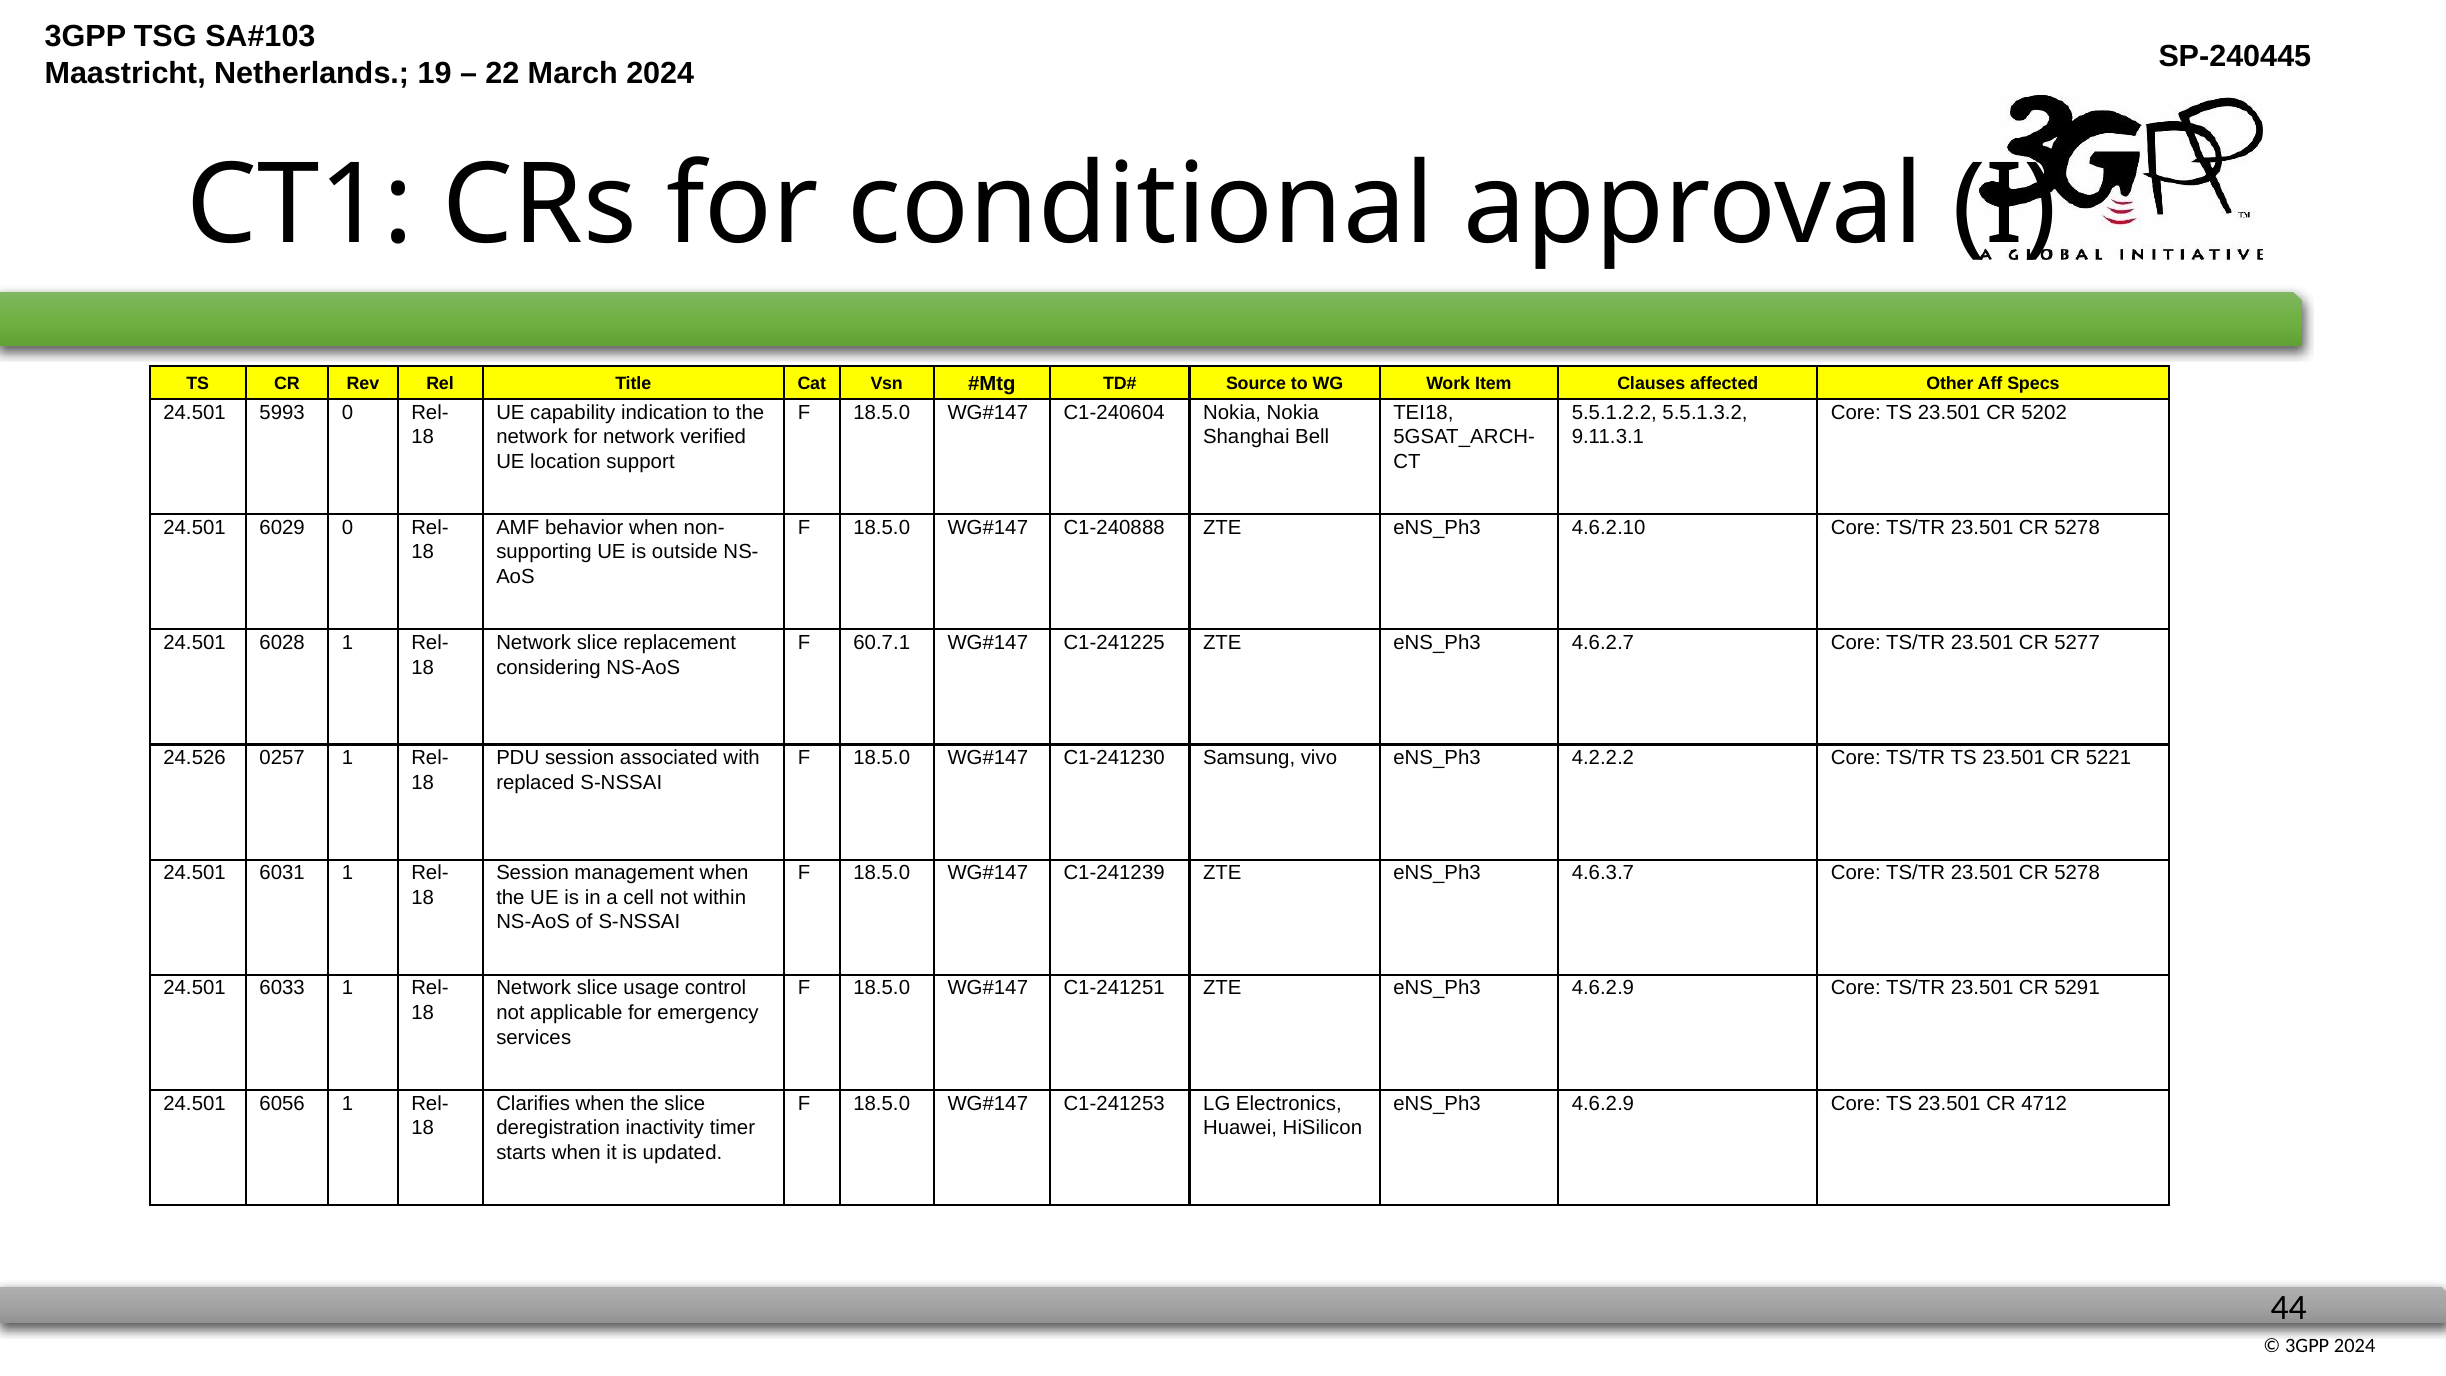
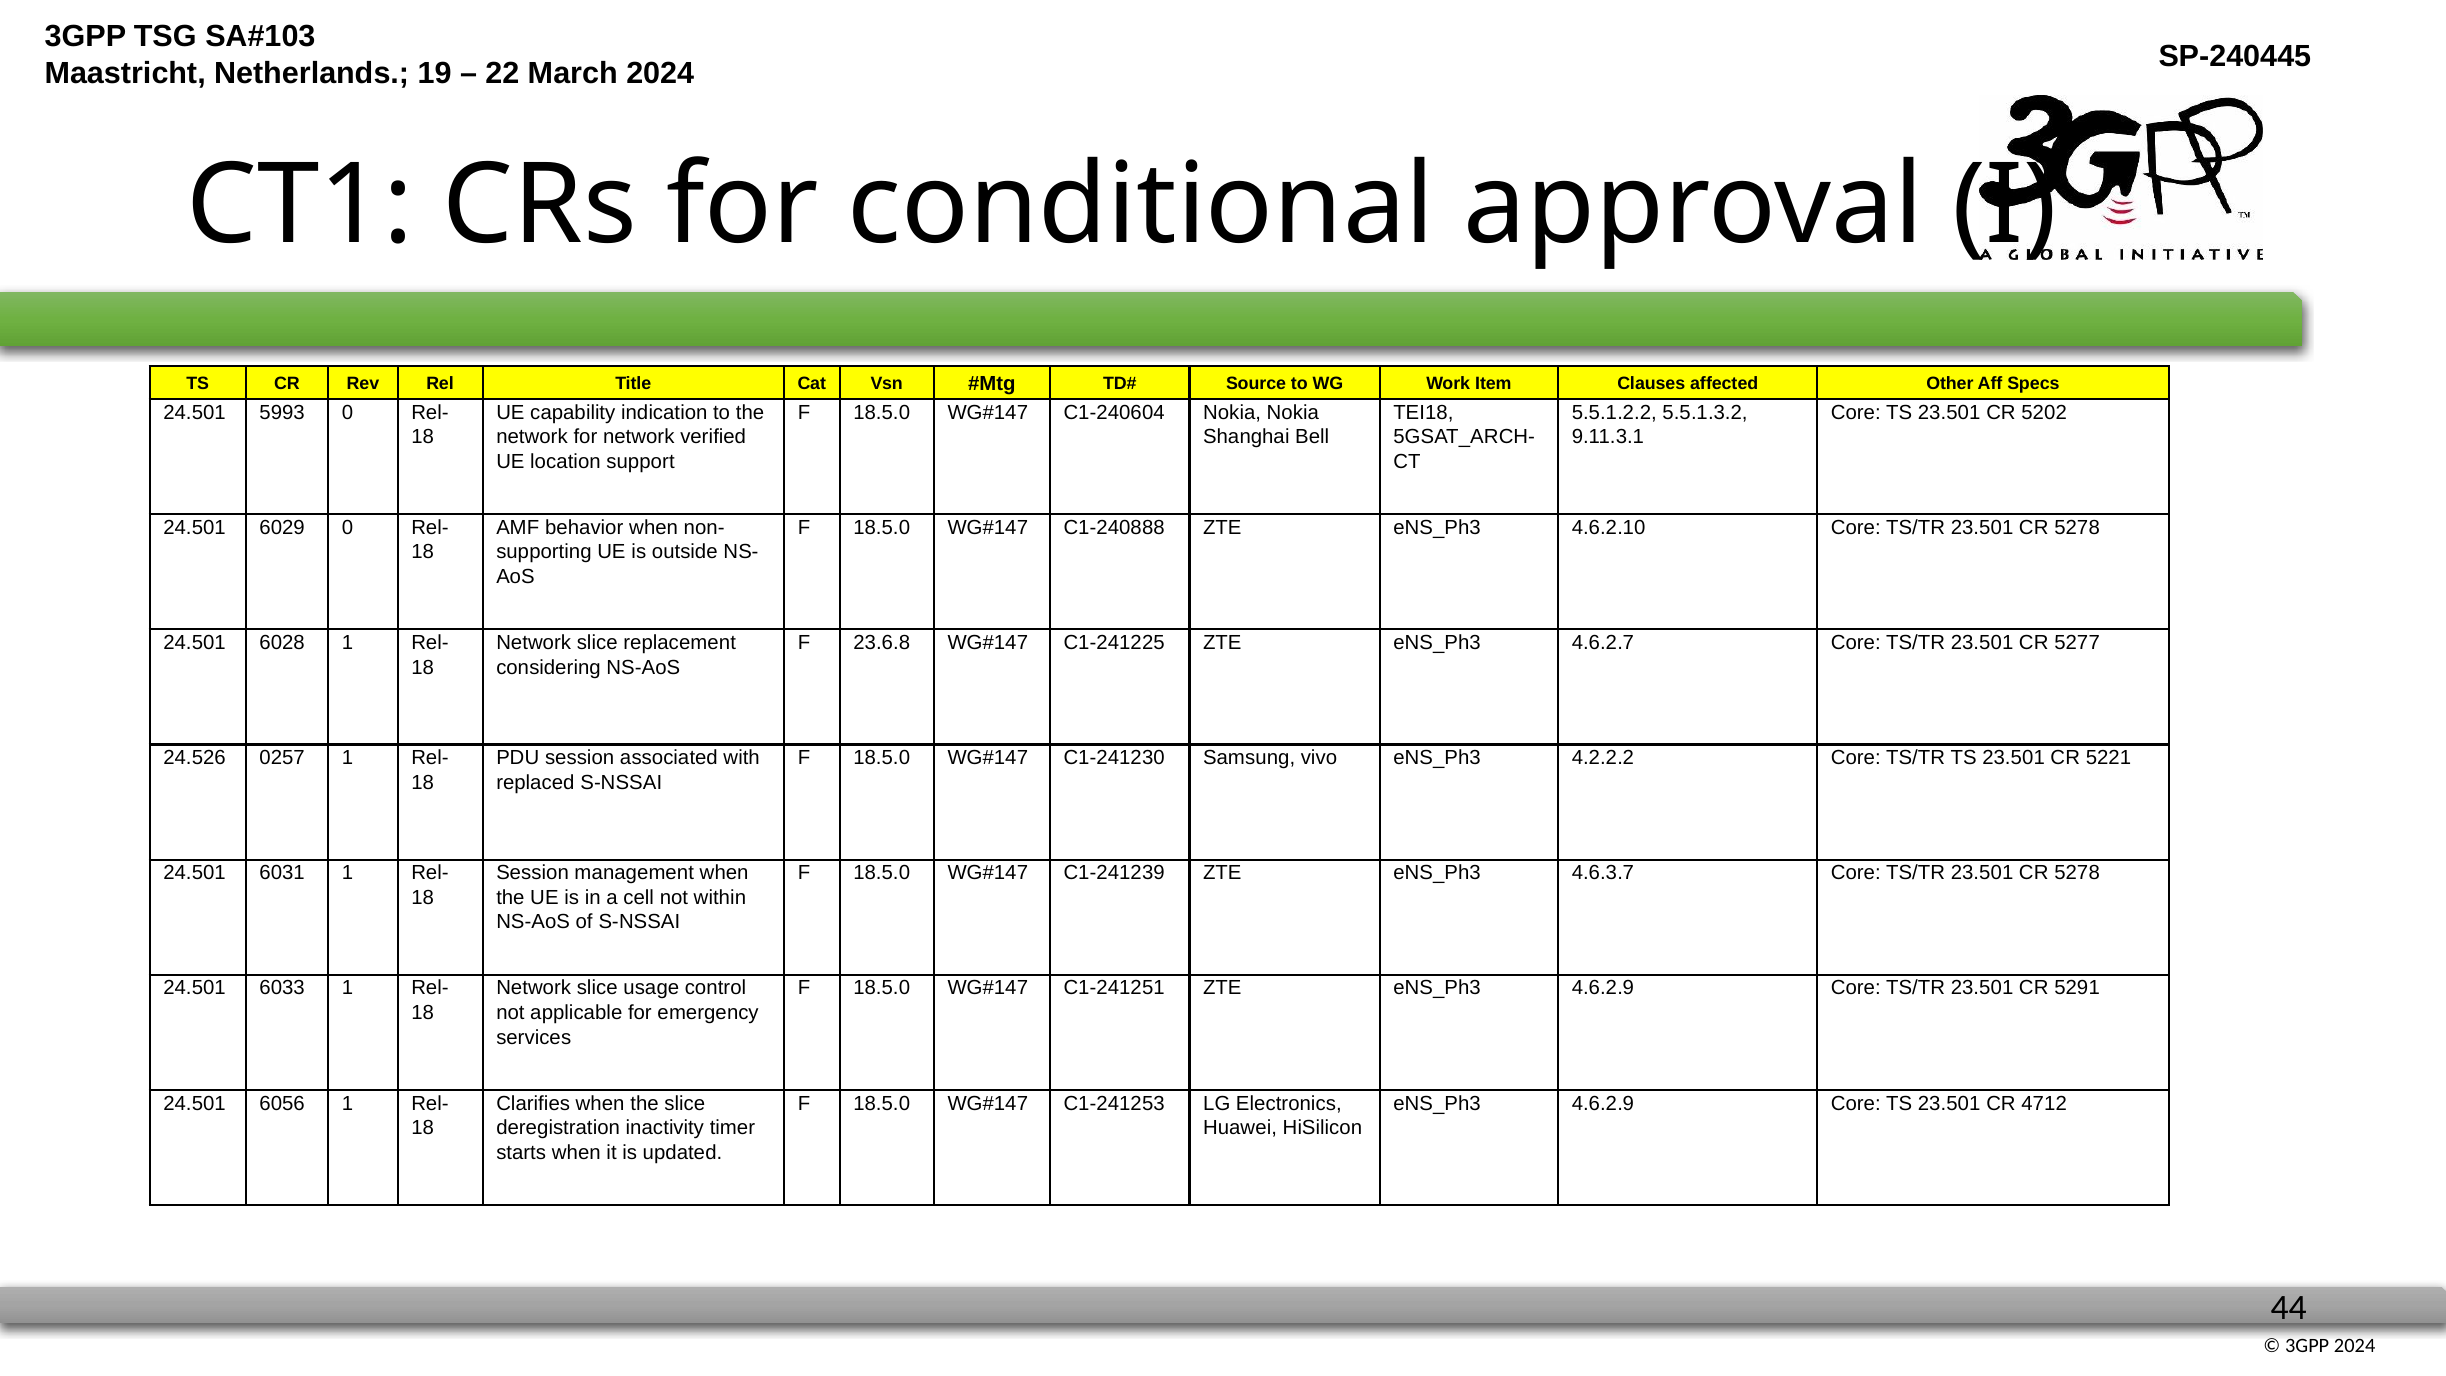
60.7.1: 60.7.1 -> 23.6.8
